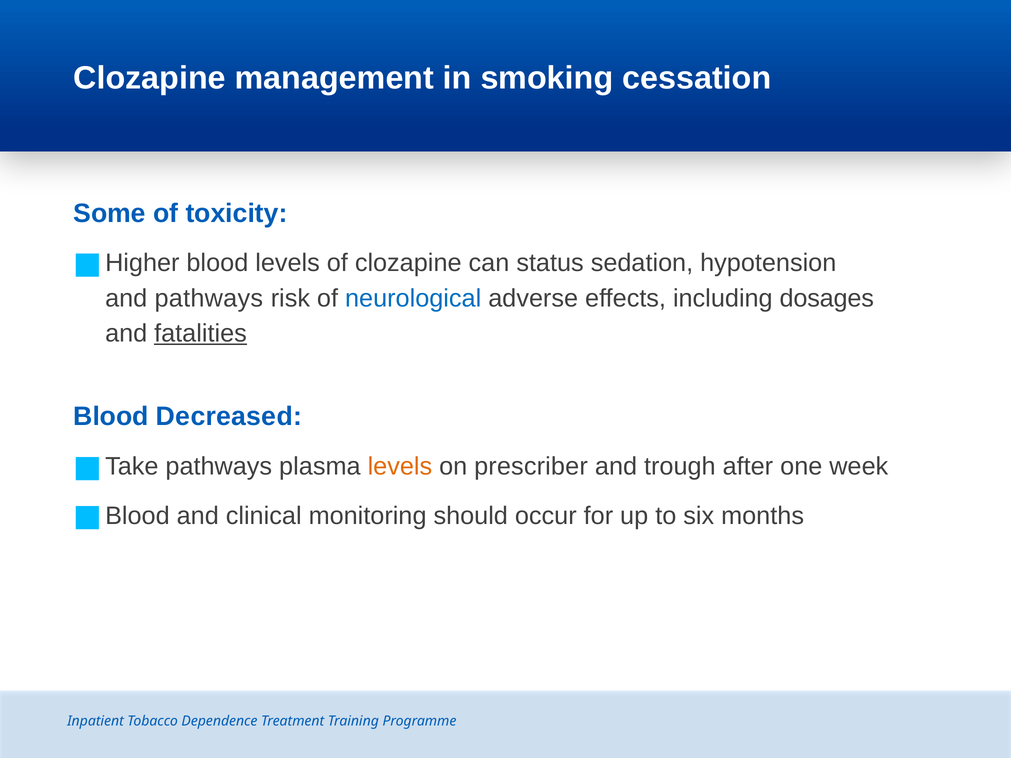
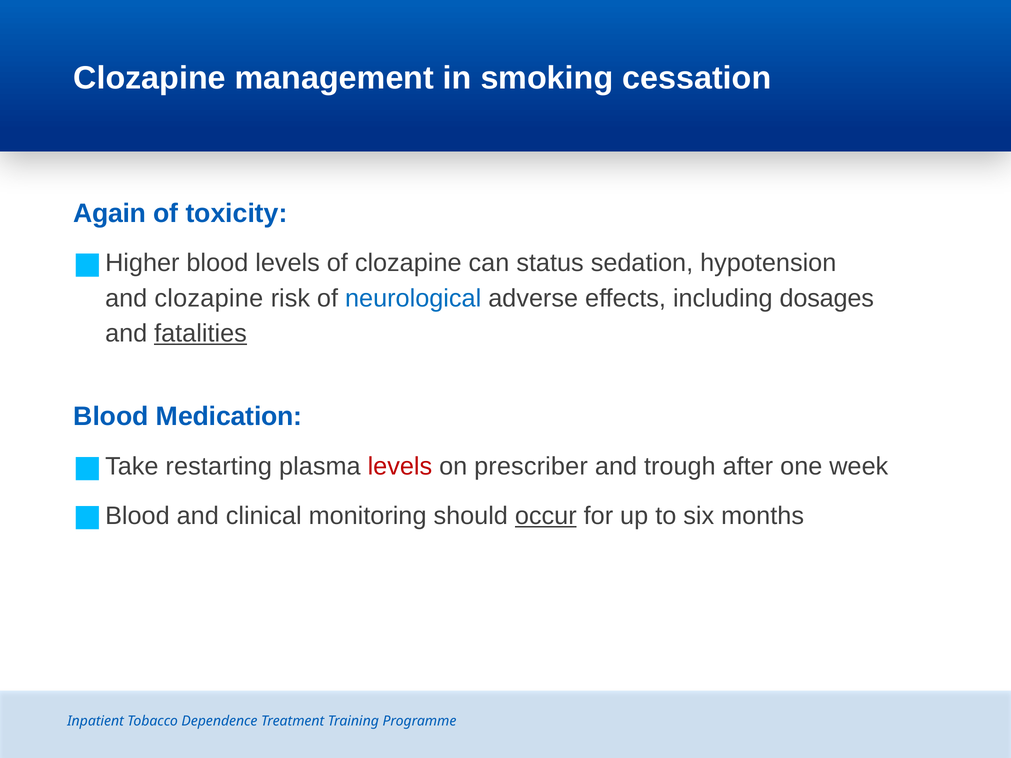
Some: Some -> Again
and pathways: pathways -> clozapine
Decreased: Decreased -> Medication
pathways at (219, 467): pathways -> restarting
levels at (400, 467) colour: orange -> red
occur underline: none -> present
